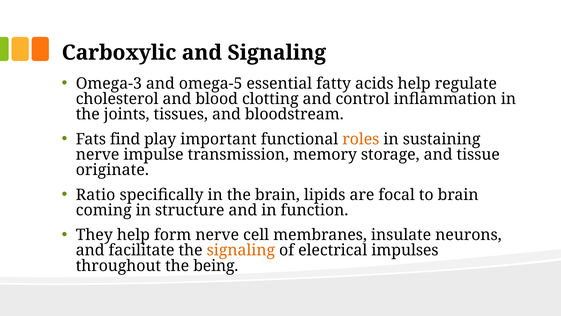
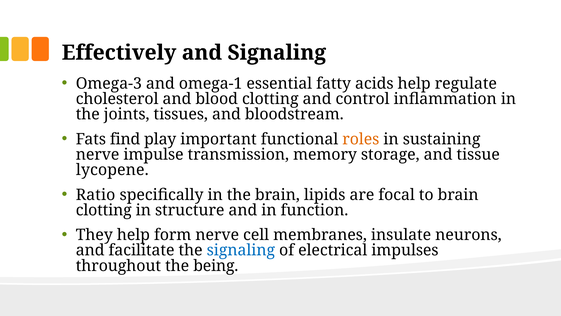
Carboxylic: Carboxylic -> Effectively
omega-5: omega-5 -> omega-1
originate: originate -> lycopene
coming at (104, 210): coming -> clotting
signaling at (241, 250) colour: orange -> blue
